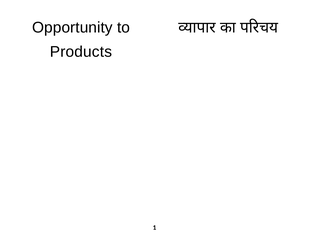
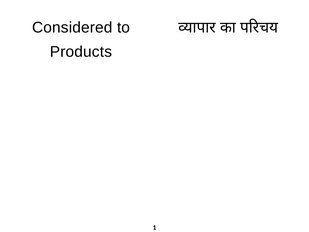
Opportunity: Opportunity -> Considered
